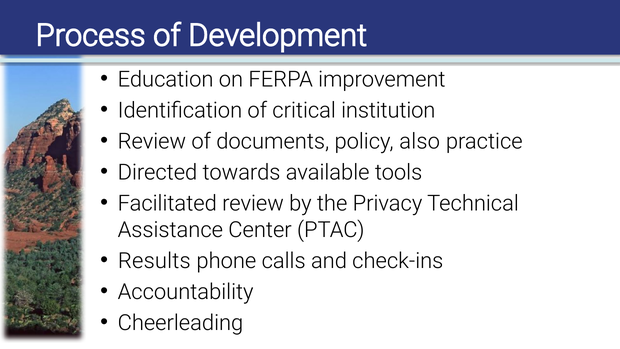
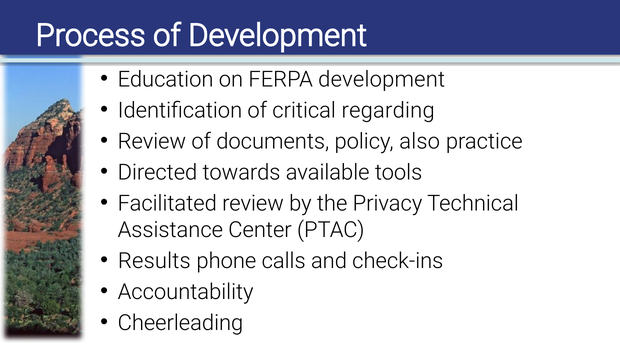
FERPA improvement: improvement -> development
institution: institution -> regarding
